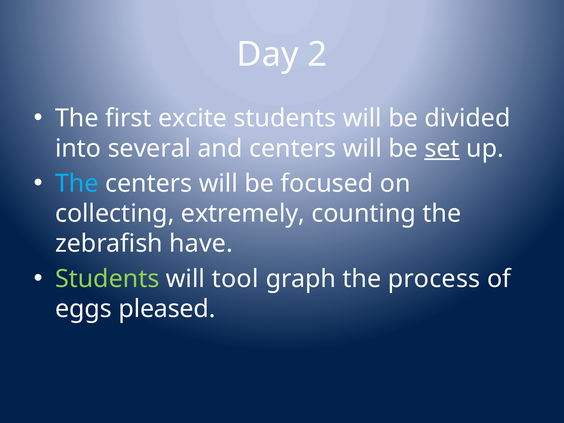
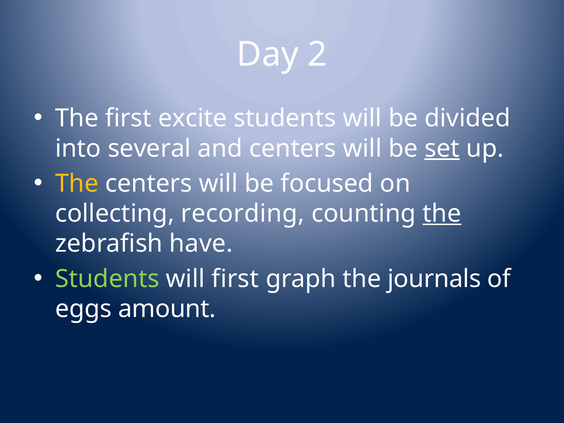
The at (77, 184) colour: light blue -> yellow
extremely: extremely -> recording
the at (442, 214) underline: none -> present
will tool: tool -> first
process: process -> journals
pleased: pleased -> amount
